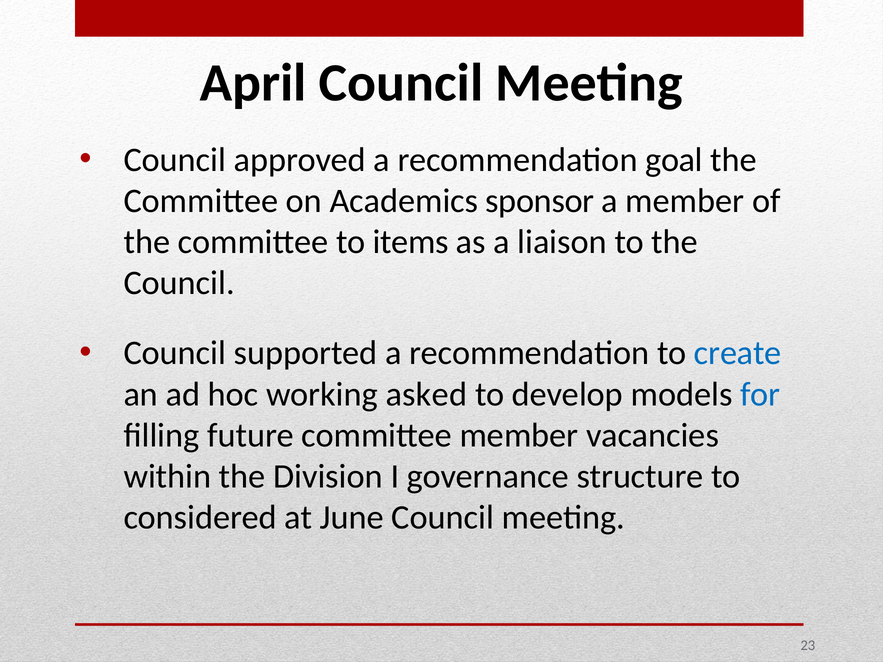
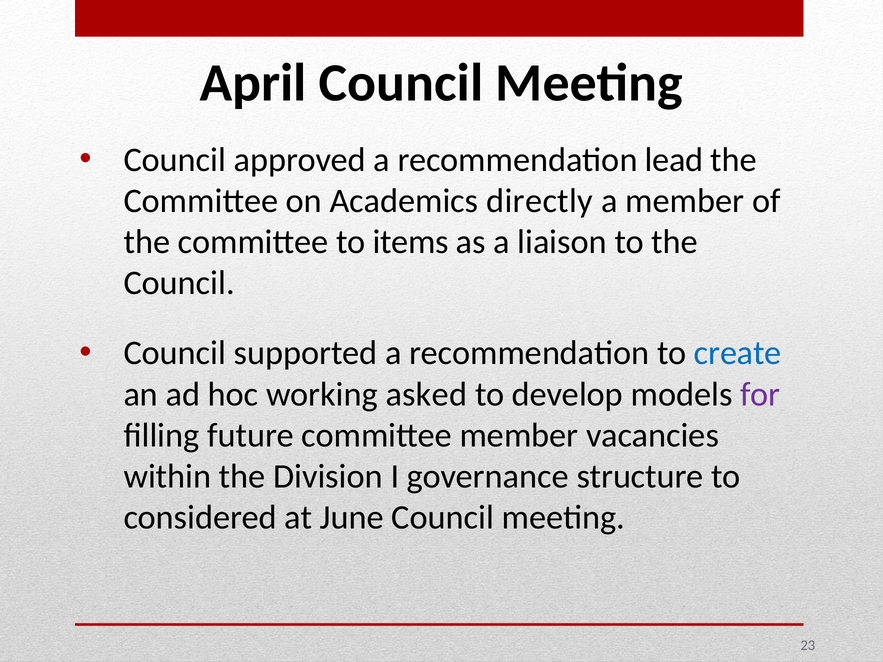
goal: goal -> lead
sponsor: sponsor -> directly
for colour: blue -> purple
